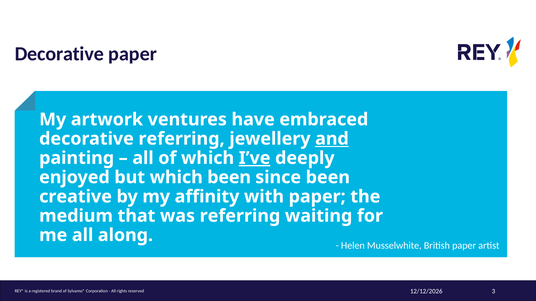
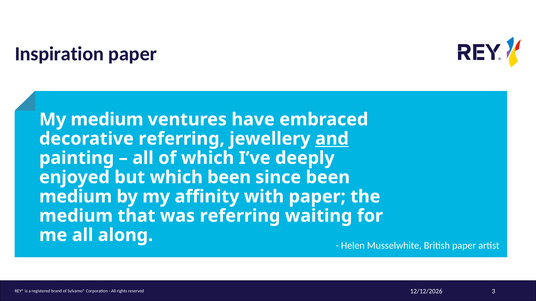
Decorative at (59, 54): Decorative -> Inspiration
My artwork: artwork -> medium
I’ve underline: present -> none
creative at (76, 197): creative -> medium
